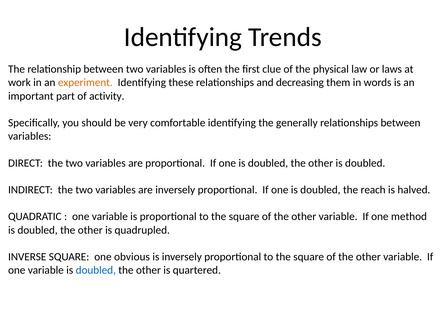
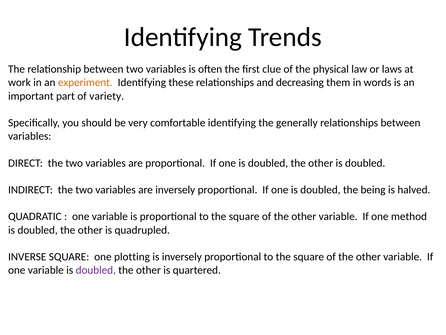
activity: activity -> variety
reach: reach -> being
obvious: obvious -> plotting
doubled at (96, 270) colour: blue -> purple
